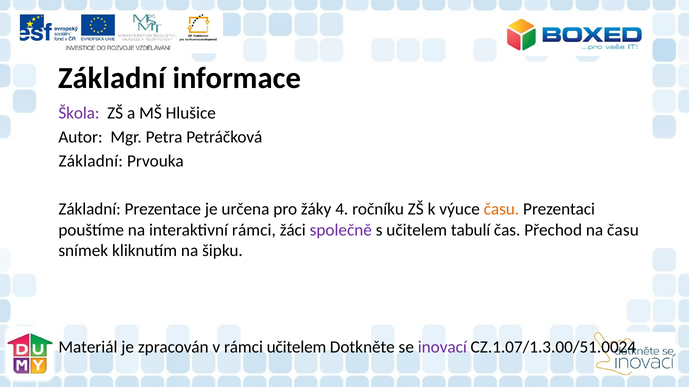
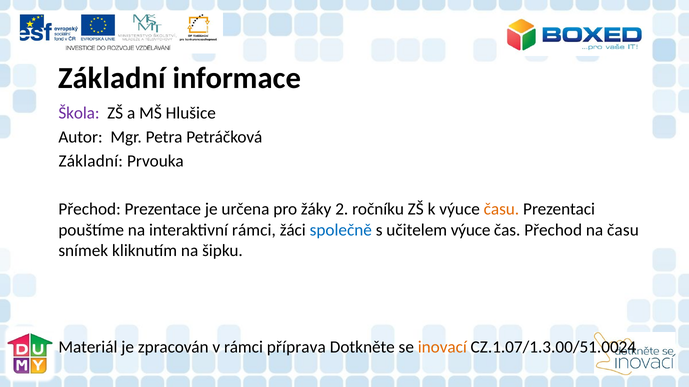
Základní at (90, 210): Základní -> Přechod
4: 4 -> 2
společně colour: purple -> blue
učitelem tabulí: tabulí -> výuce
rámci učitelem: učitelem -> příprava
inovací colour: purple -> orange
